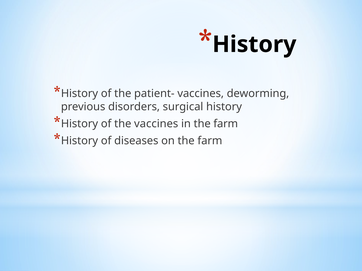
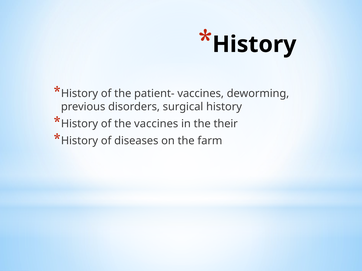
in the farm: farm -> their
